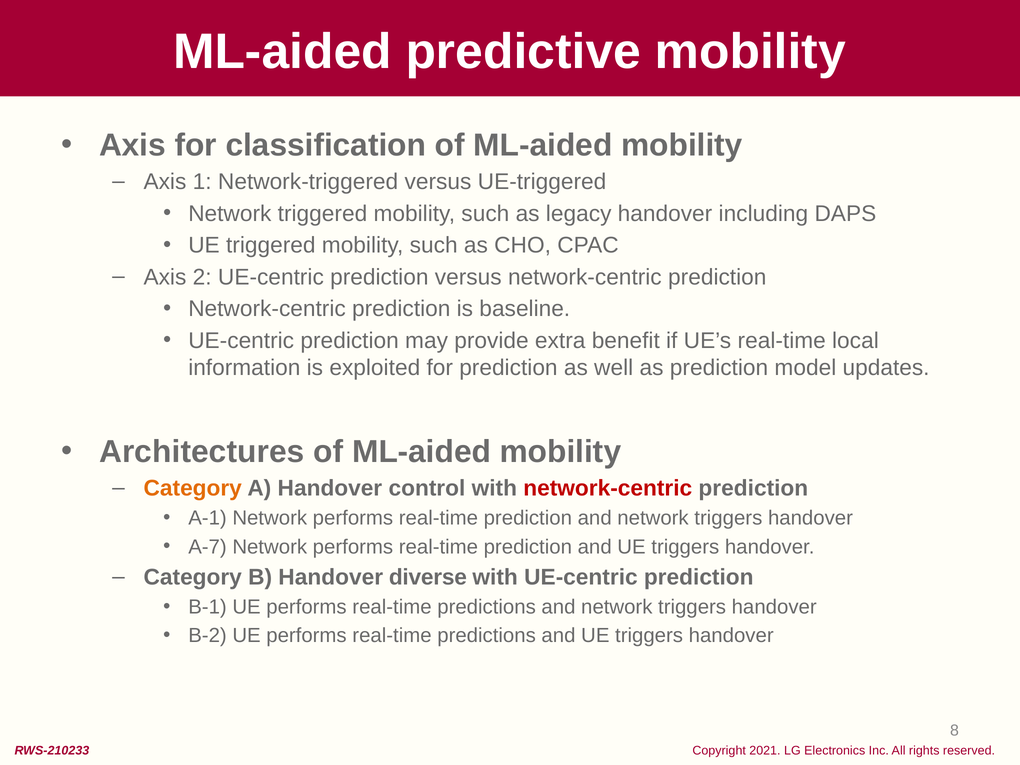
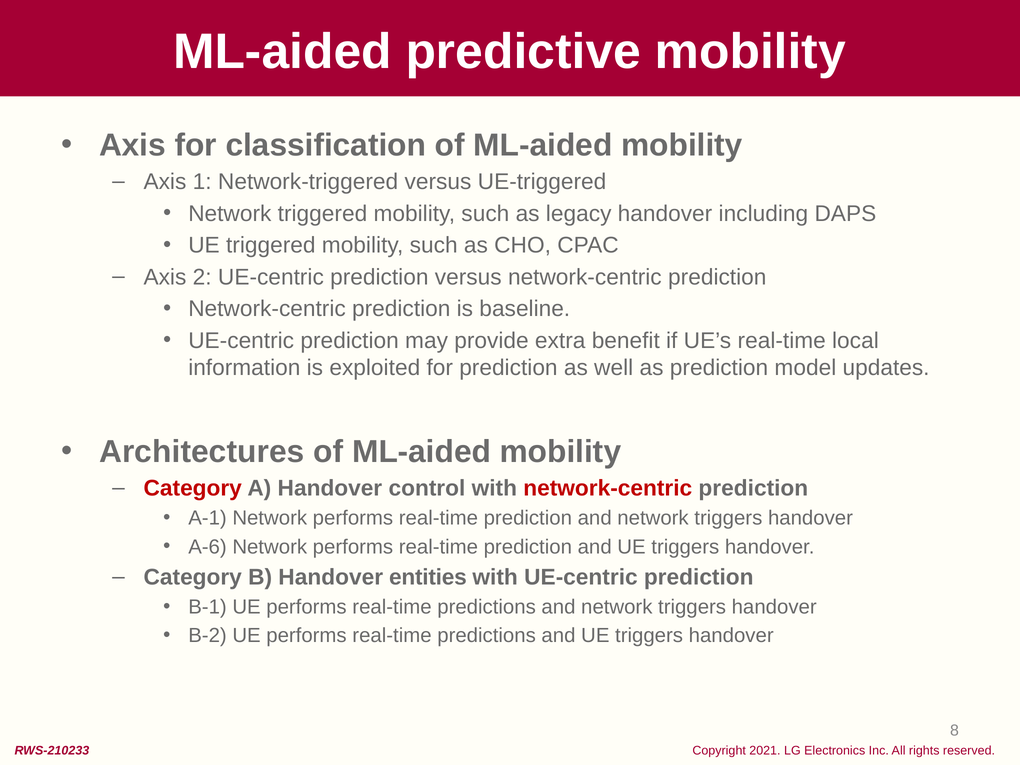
Category at (193, 488) colour: orange -> red
A-7: A-7 -> A-6
diverse: diverse -> entities
